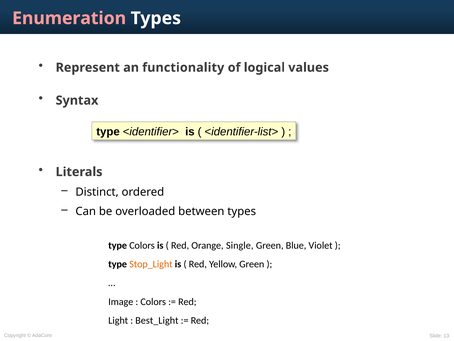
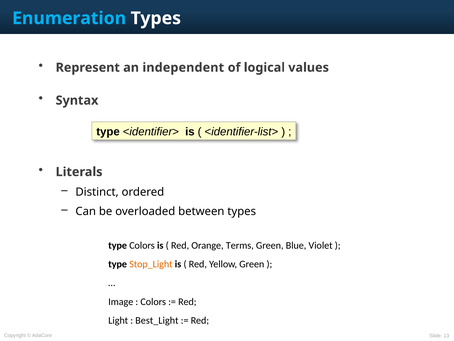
Enumeration colour: pink -> light blue
functionality: functionality -> independent
Single: Single -> Terms
